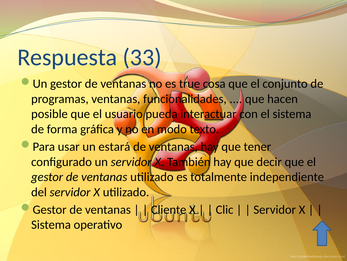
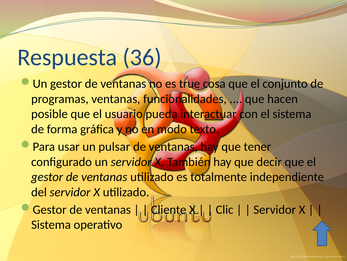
33: 33 -> 36
estará: estará -> pulsar
